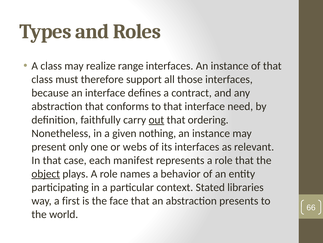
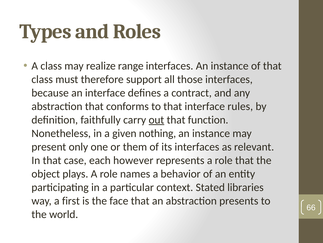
need: need -> rules
ordering: ordering -> function
webs: webs -> them
manifest: manifest -> however
object underline: present -> none
